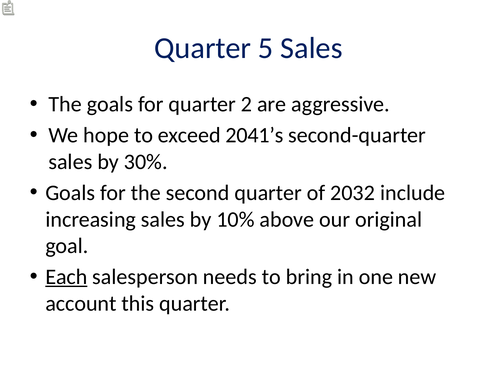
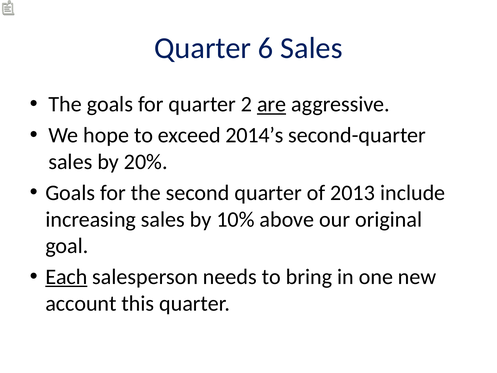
5: 5 -> 6
are underline: none -> present
2041’s: 2041’s -> 2014’s
30%: 30% -> 20%
2032: 2032 -> 2013
